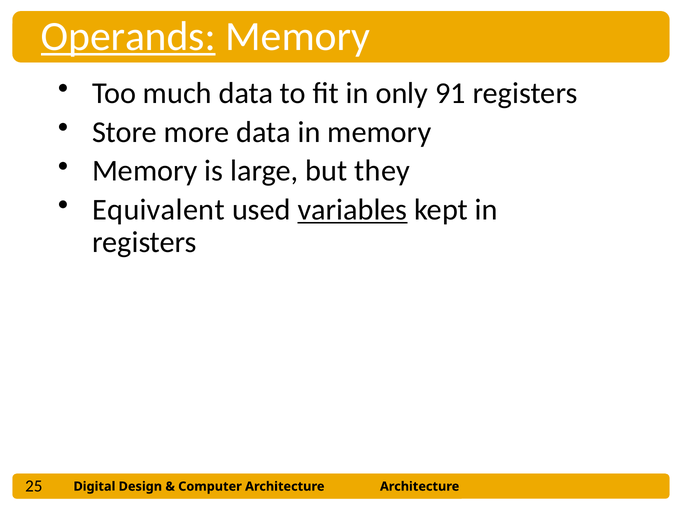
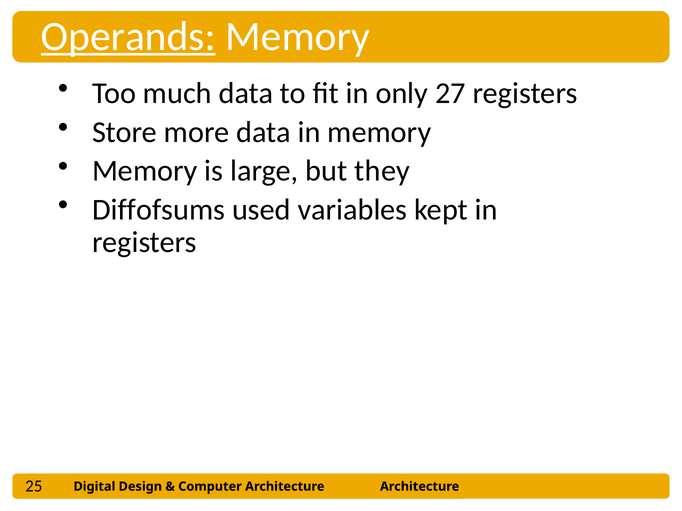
91: 91 -> 27
Equivalent: Equivalent -> Diffofsums
variables underline: present -> none
